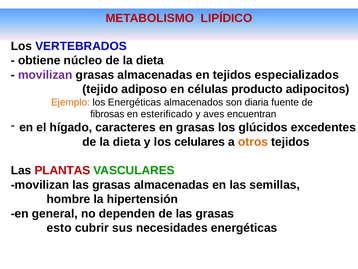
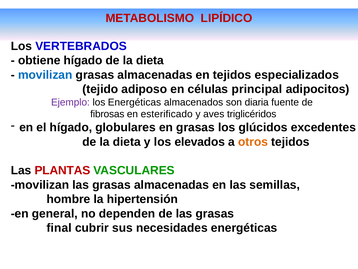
obtiene núcleo: núcleo -> hígado
movilizan at (45, 75) colour: purple -> blue
producto: producto -> principal
Ejemplo colour: orange -> purple
encuentran: encuentran -> triglicéridos
caracteres: caracteres -> globulares
celulares: celulares -> elevados
esto: esto -> final
